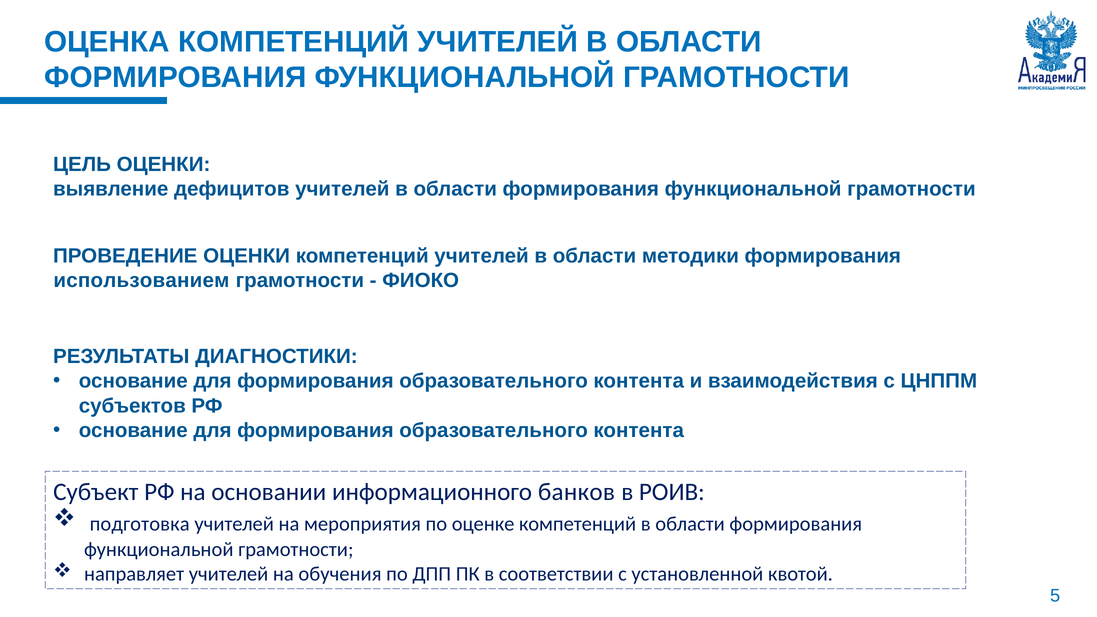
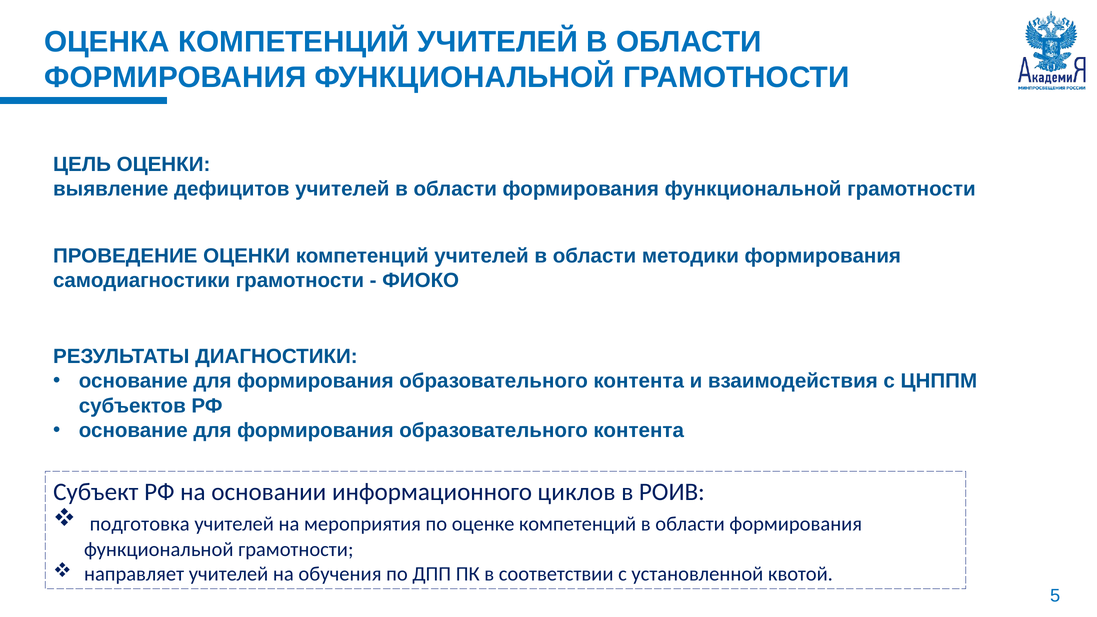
использованием: использованием -> самодиагностики
банков: банков -> циклов
